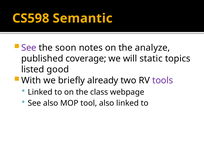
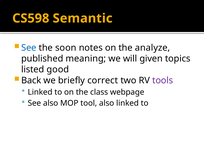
See at (29, 48) colour: purple -> blue
coverage: coverage -> meaning
static: static -> given
With: With -> Back
already: already -> correct
